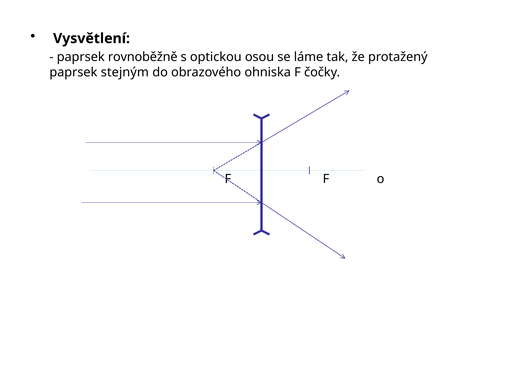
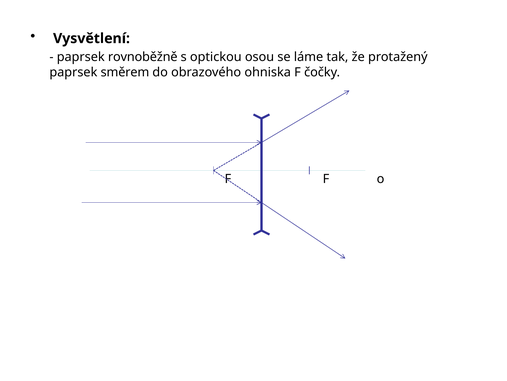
stejným: stejným -> směrem
